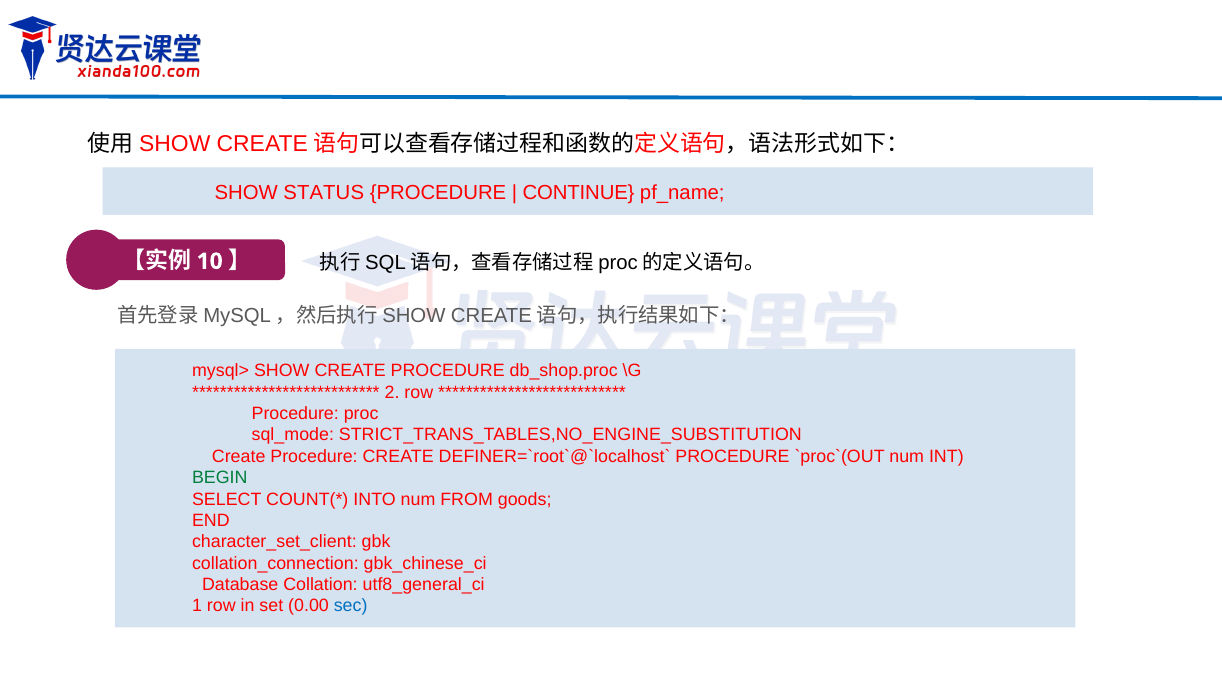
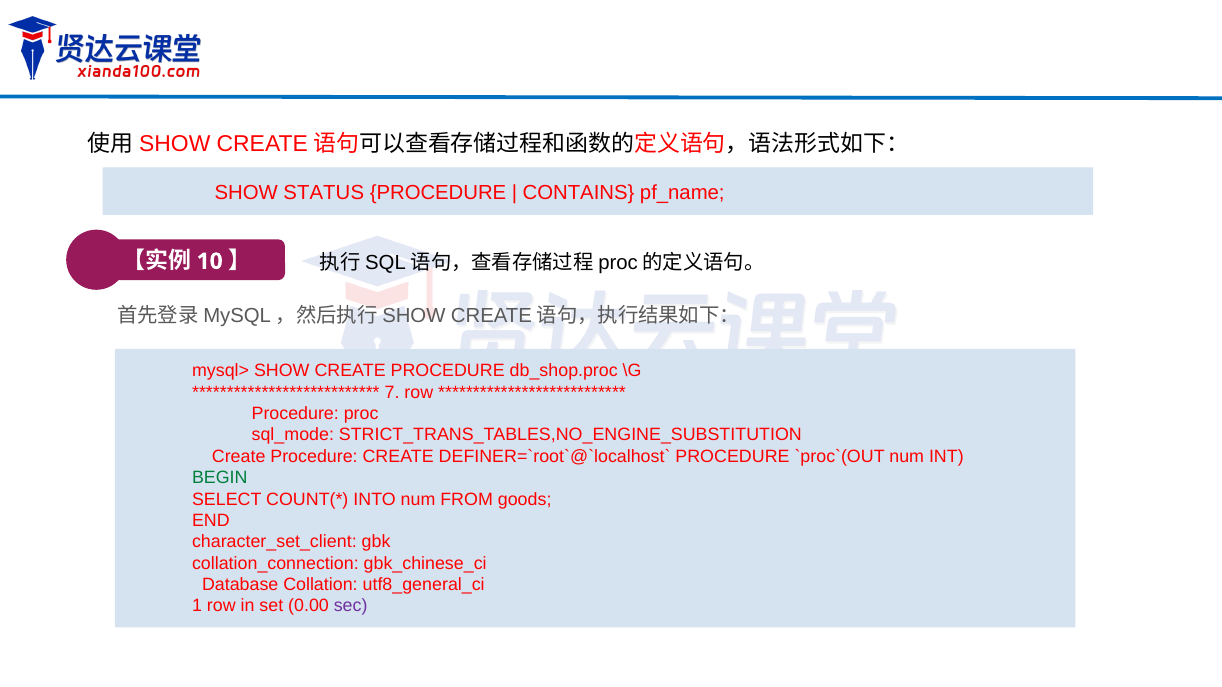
CONTINUE: CONTINUE -> CONTAINS
2: 2 -> 7
sec colour: blue -> purple
